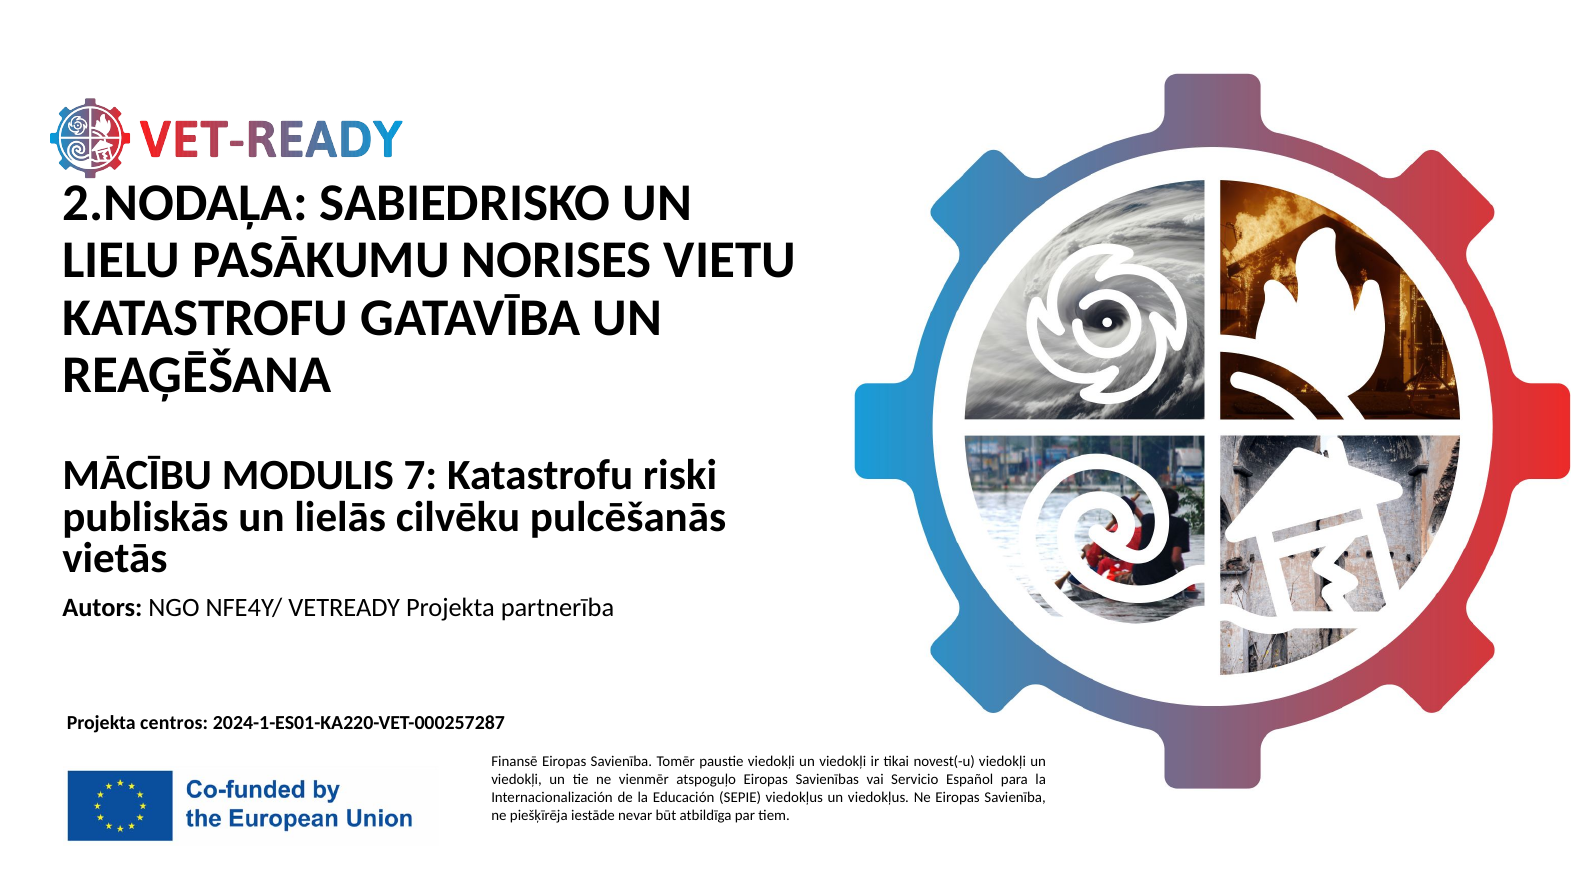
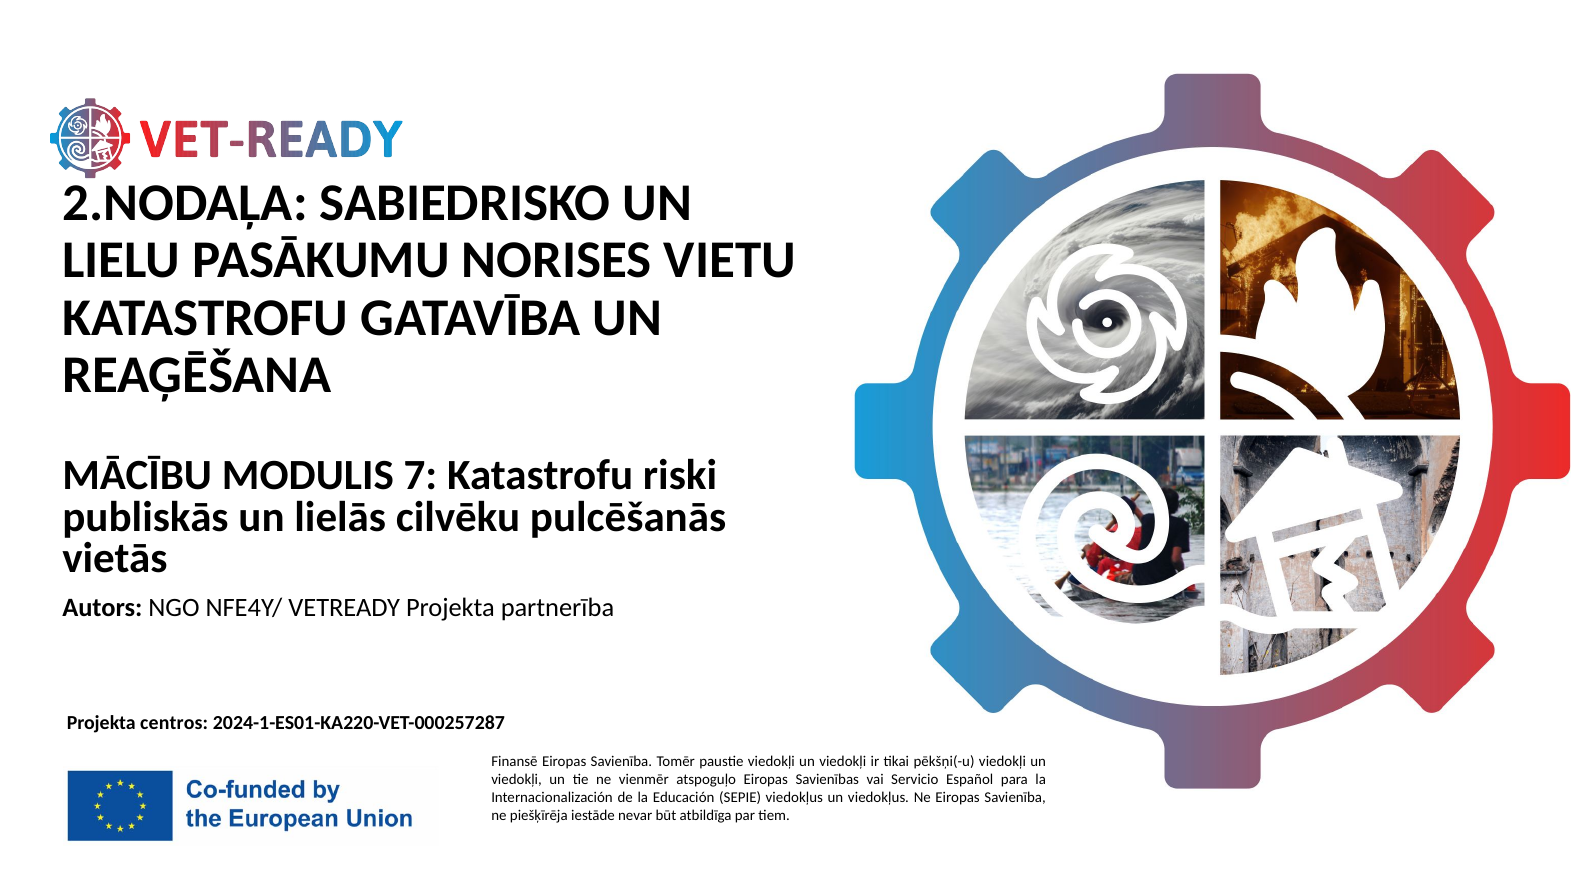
novest(-u: novest(-u -> pēkšņi(-u
